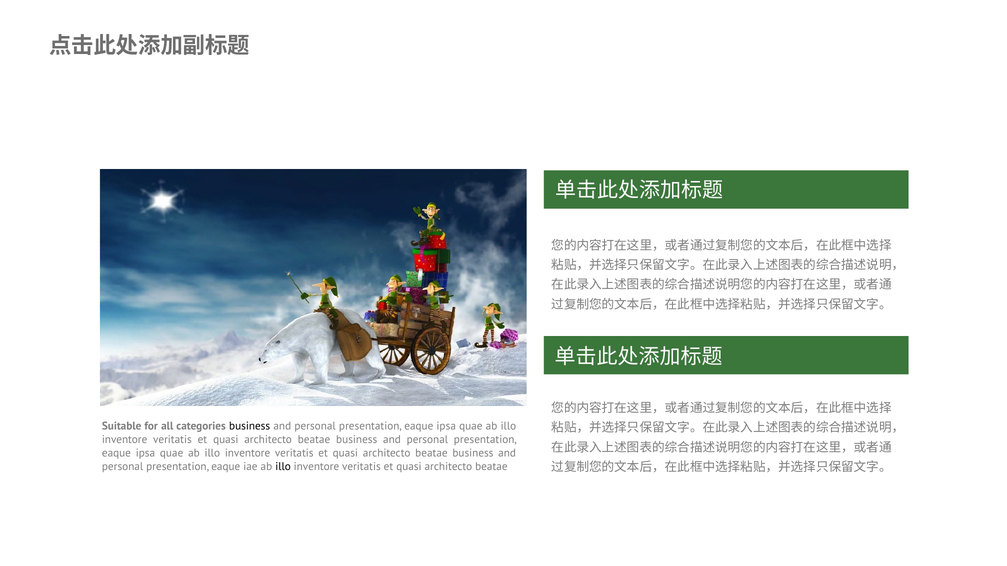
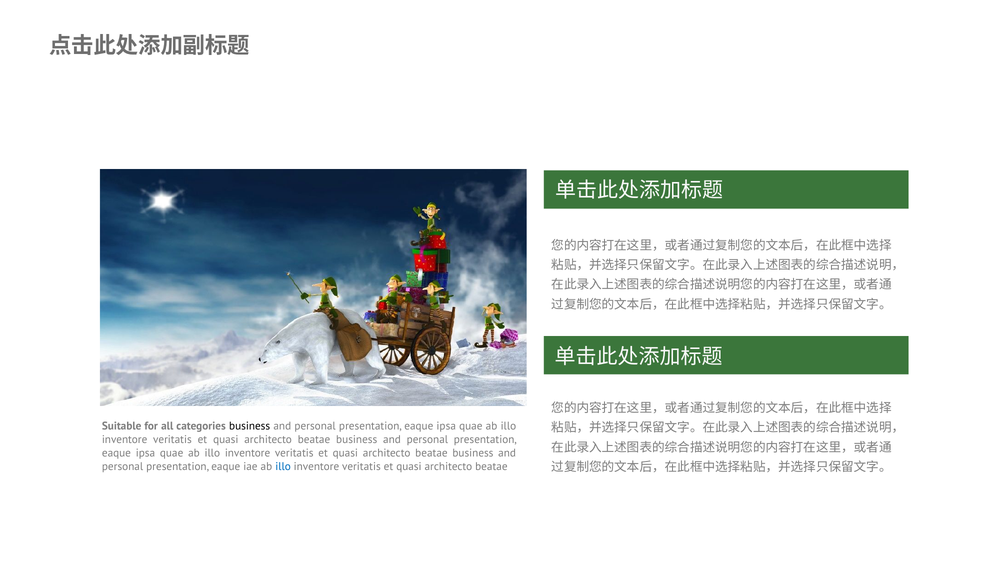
illo at (283, 467) colour: black -> blue
